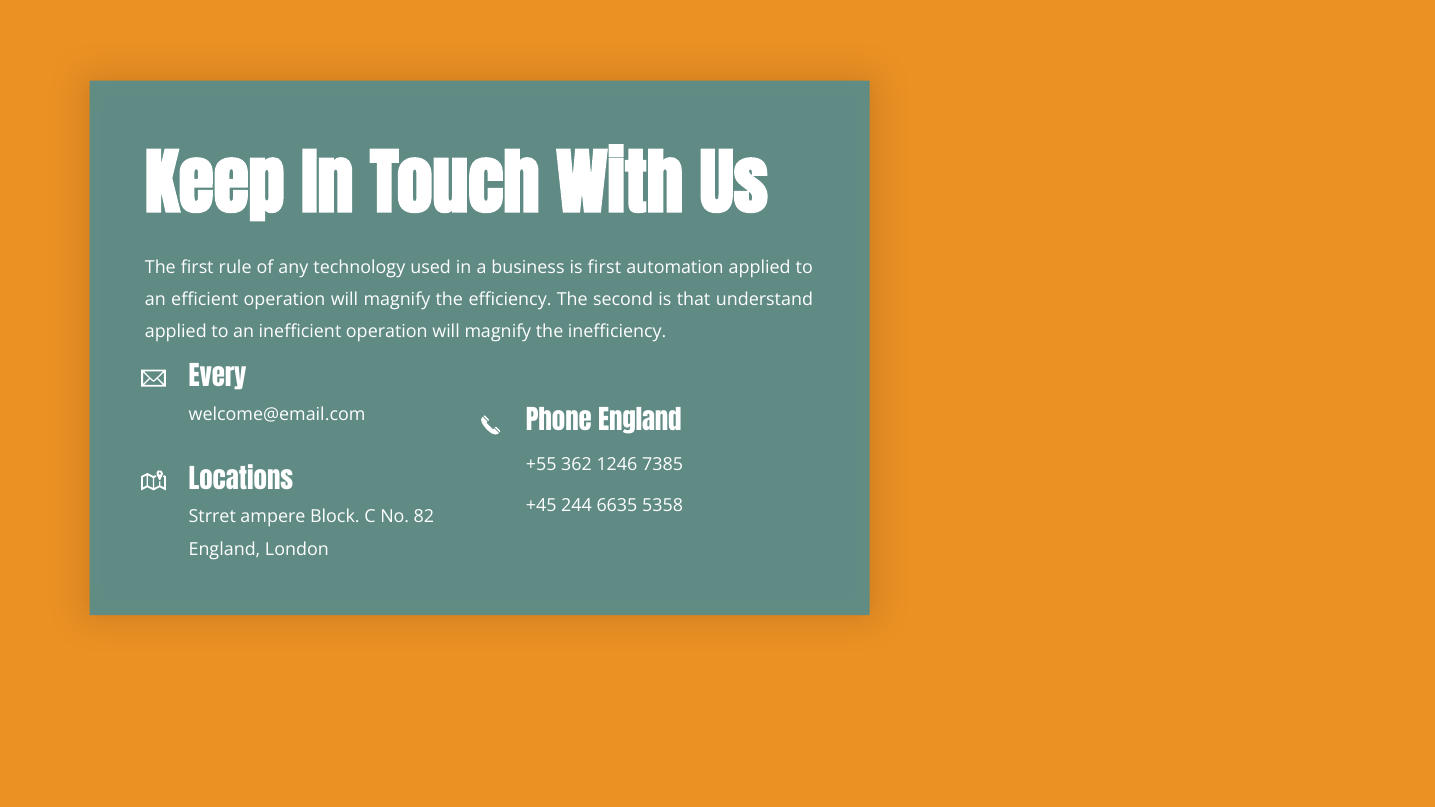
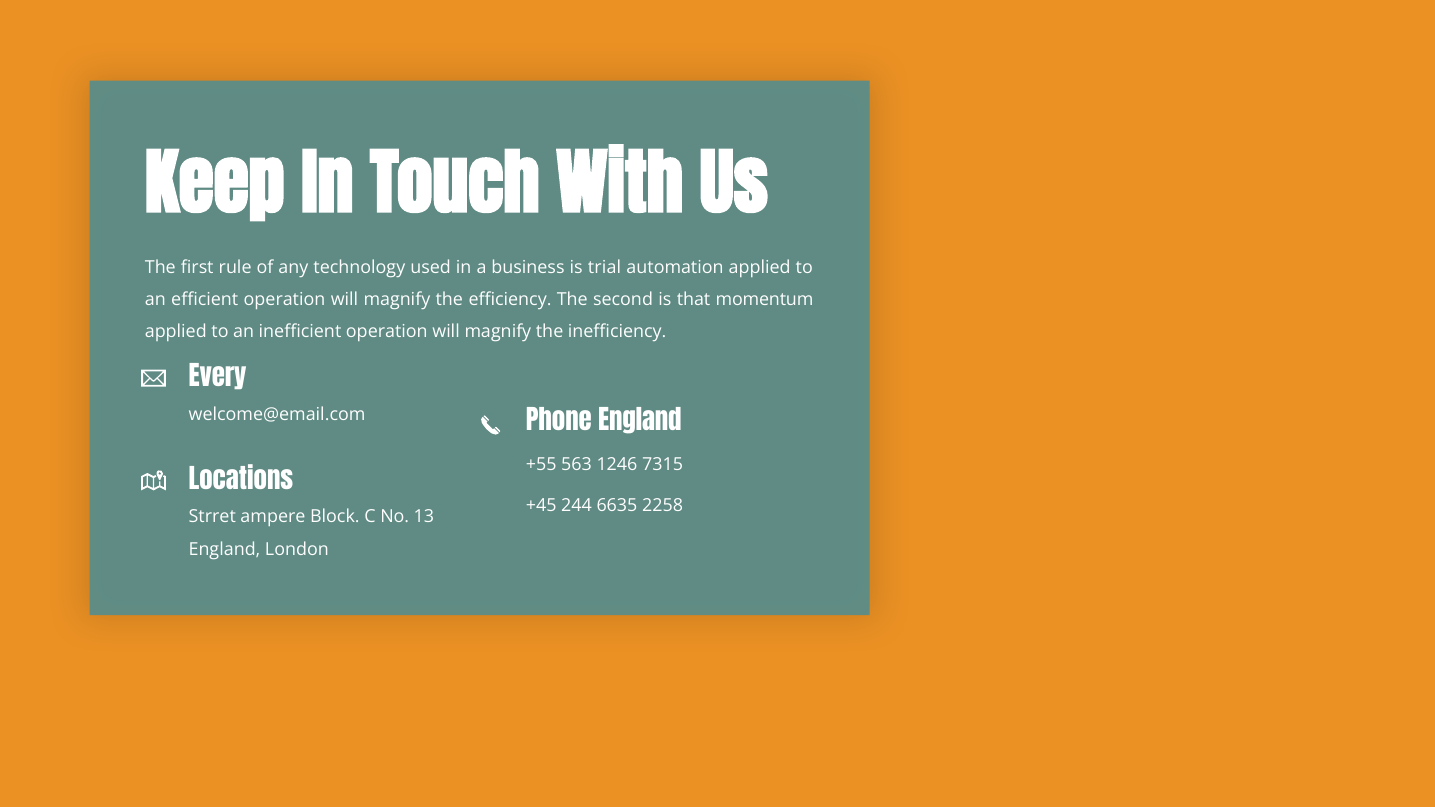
is first: first -> trial
understand: understand -> momentum
362: 362 -> 563
7385: 7385 -> 7315
5358: 5358 -> 2258
82: 82 -> 13
